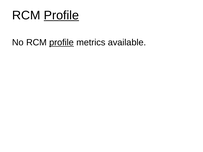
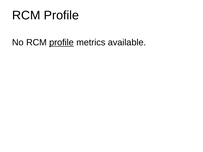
Profile at (61, 15) underline: present -> none
